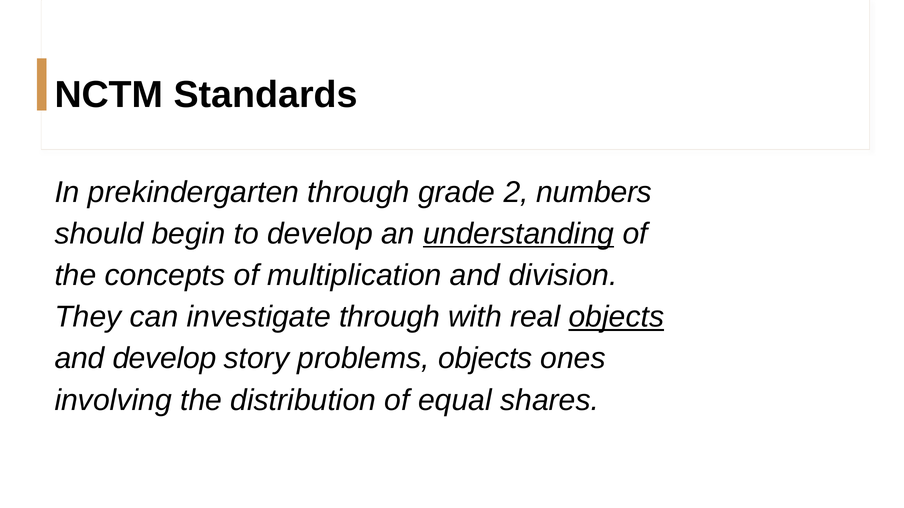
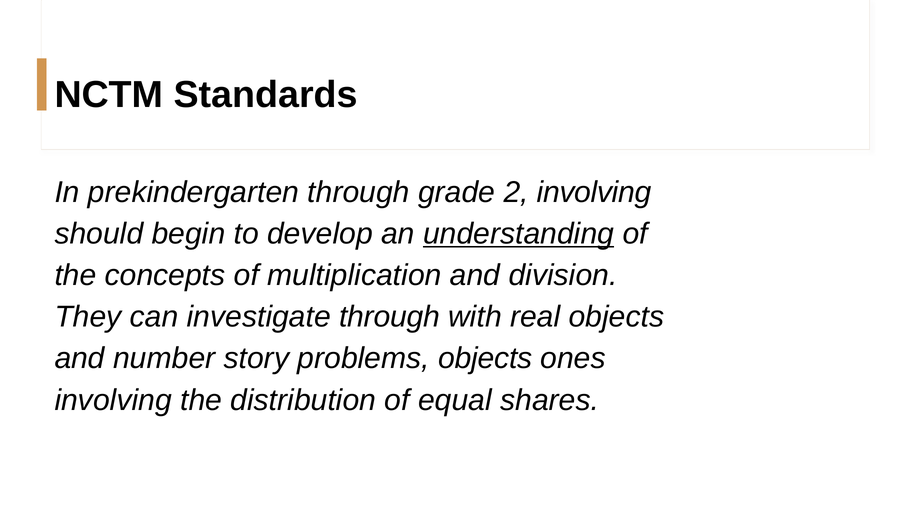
2 numbers: numbers -> involving
objects at (616, 317) underline: present -> none
and develop: develop -> number
